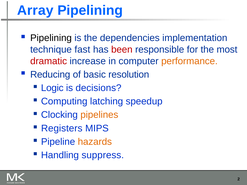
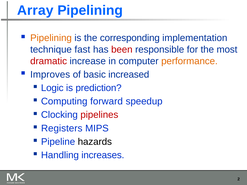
Pipelining at (51, 38) colour: black -> orange
dependencies: dependencies -> corresponding
Reducing: Reducing -> Improves
resolution: resolution -> increased
decisions: decisions -> prediction
latching: latching -> forward
pipelines colour: orange -> red
hazards colour: orange -> black
suppress: suppress -> increases
